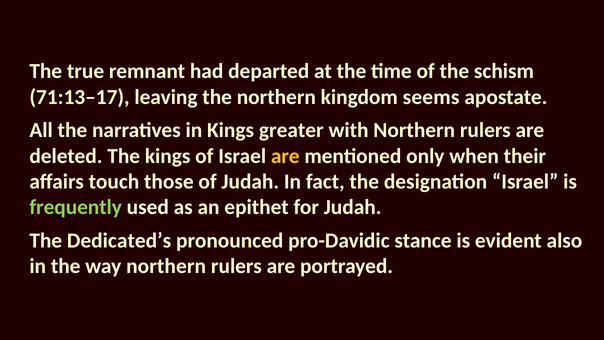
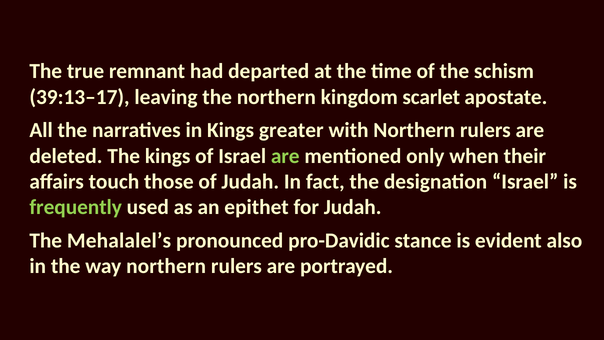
71:13–17: 71:13–17 -> 39:13–17
seems: seems -> scarlet
are at (285, 156) colour: yellow -> light green
Dedicated’s: Dedicated’s -> Mehalalel’s
